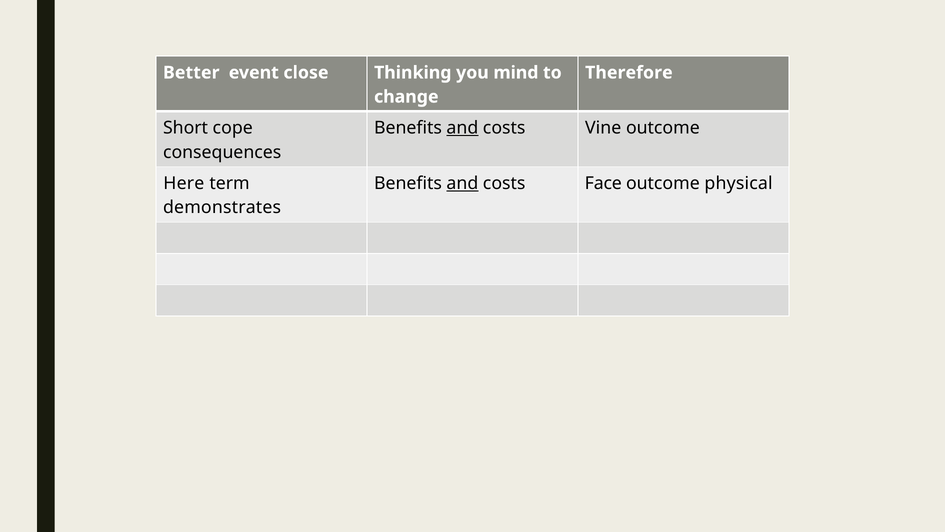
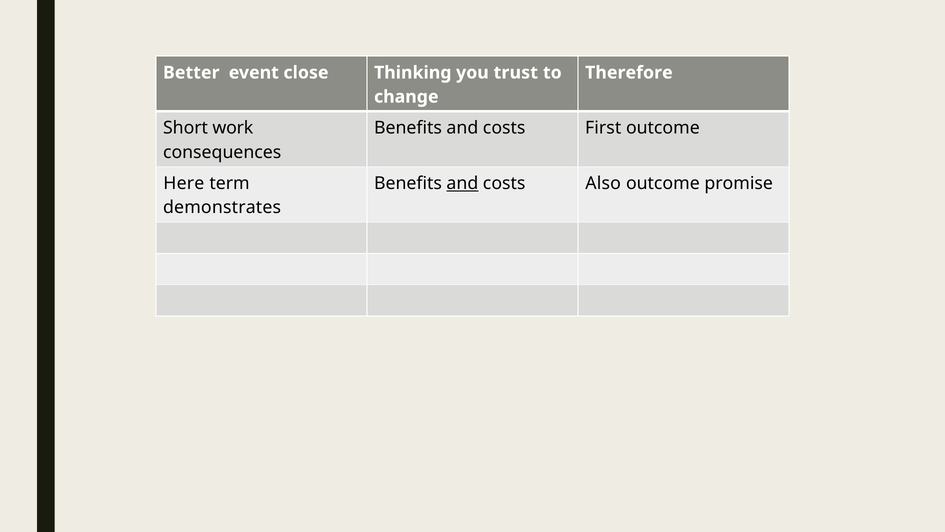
mind: mind -> trust
cope: cope -> work
and at (462, 128) underline: present -> none
Vine: Vine -> First
Face: Face -> Also
physical: physical -> promise
